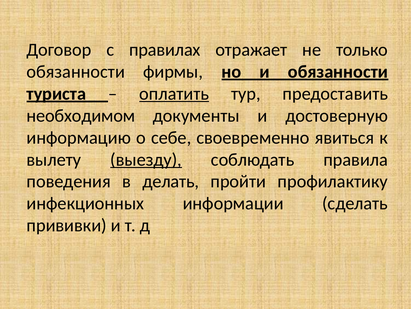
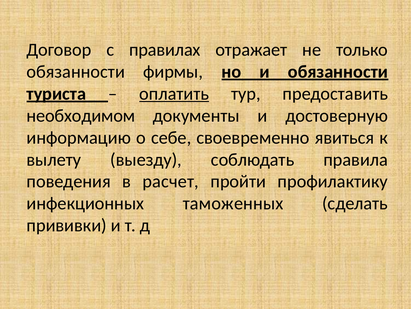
выезду underline: present -> none
делать: делать -> расчет
информации: информации -> таможенных
